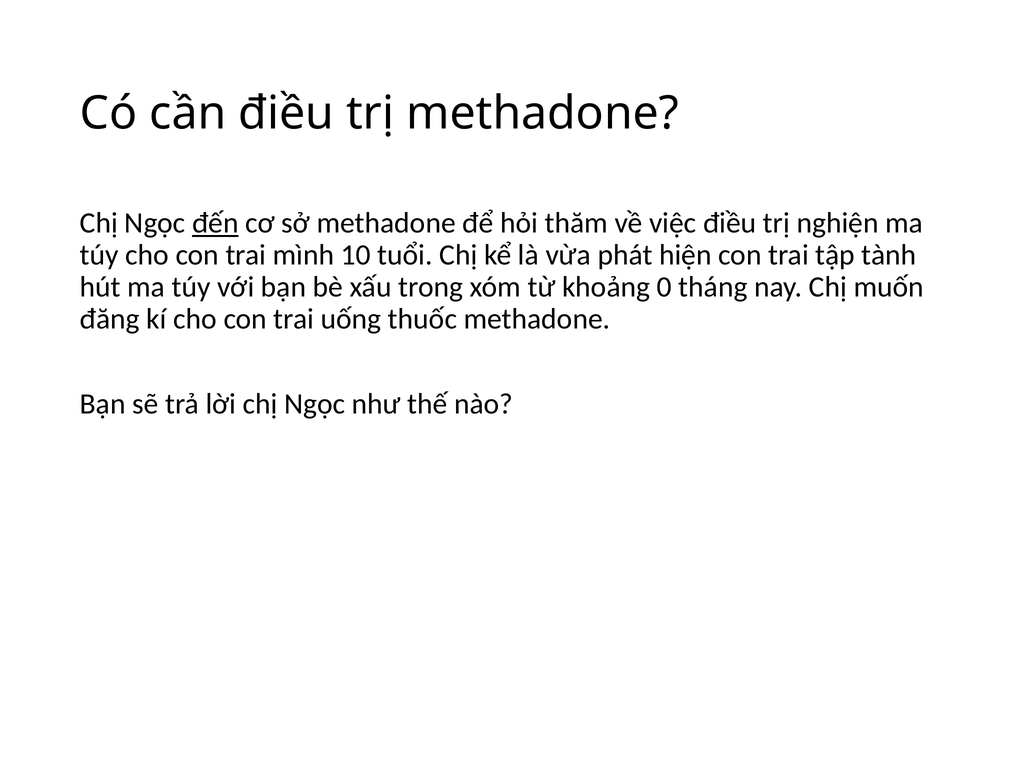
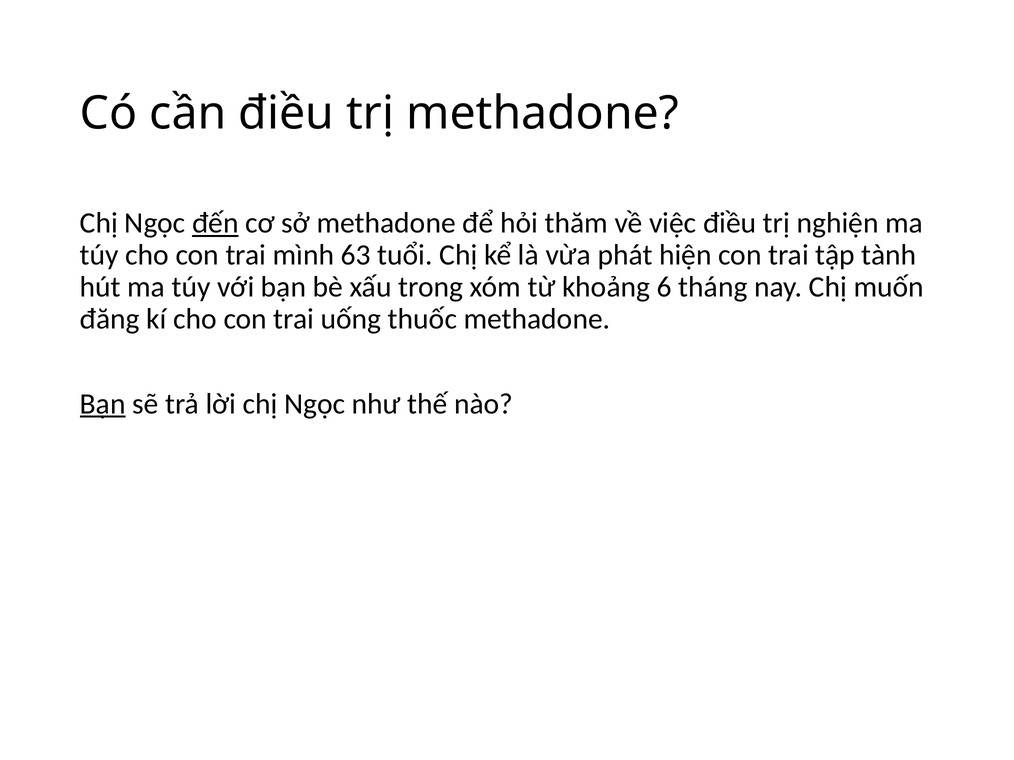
10: 10 -> 63
0: 0 -> 6
Bạn at (103, 404) underline: none -> present
